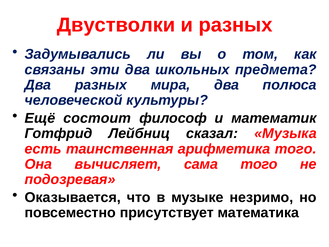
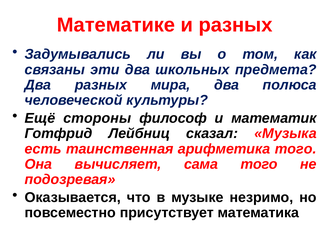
Двустволки: Двустволки -> Математике
состоит: состоит -> стороны
